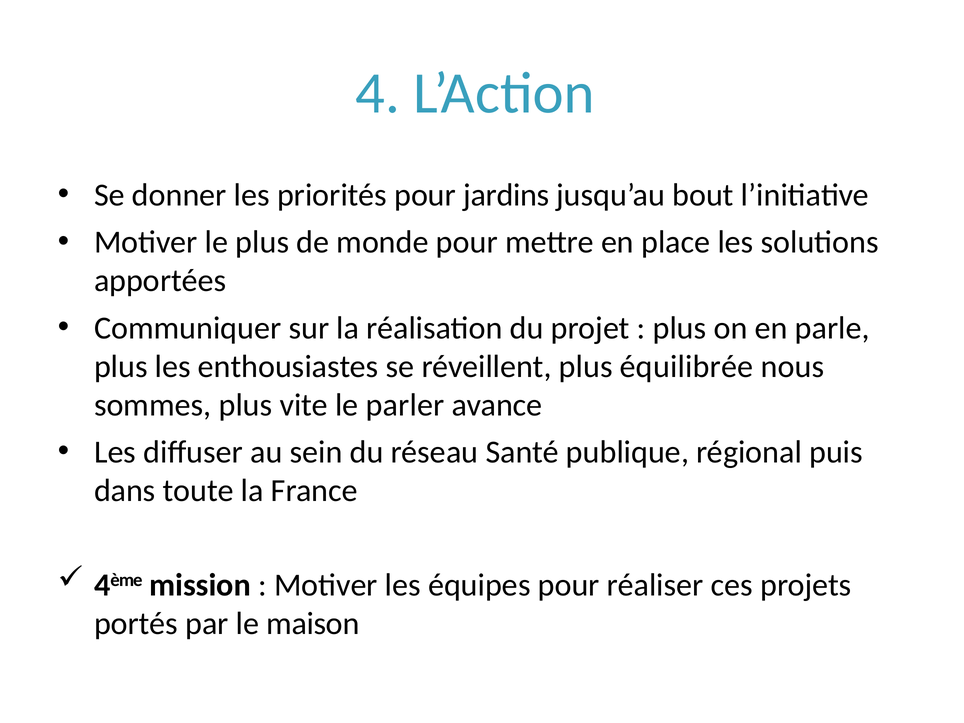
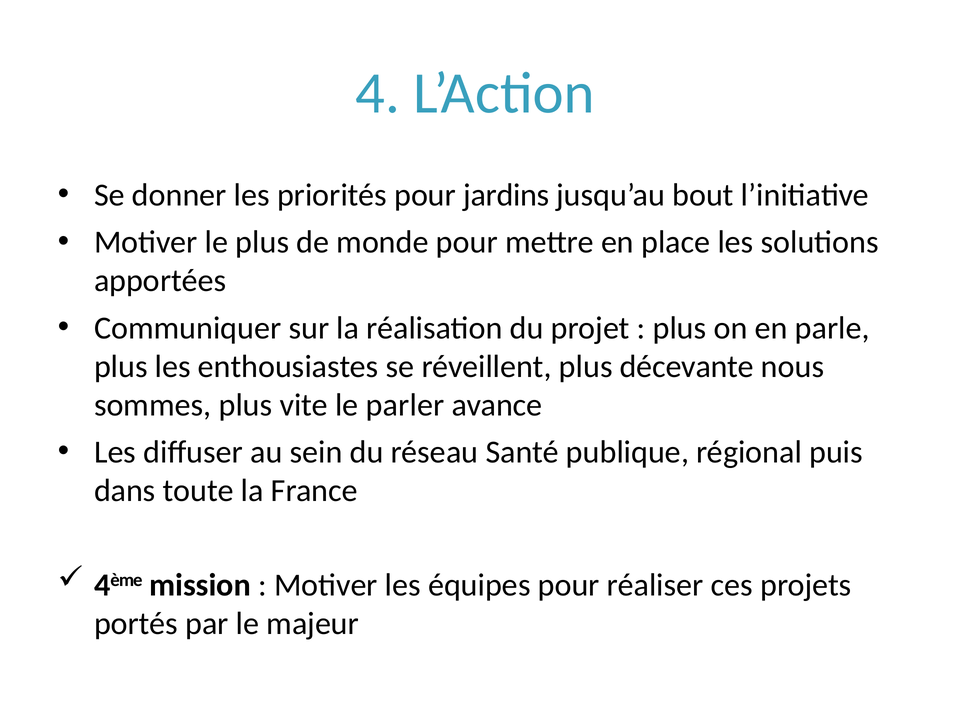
équilibrée: équilibrée -> décevante
maison: maison -> majeur
